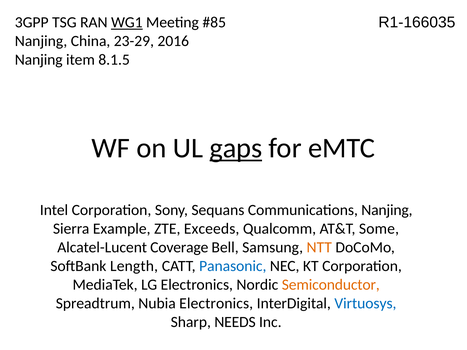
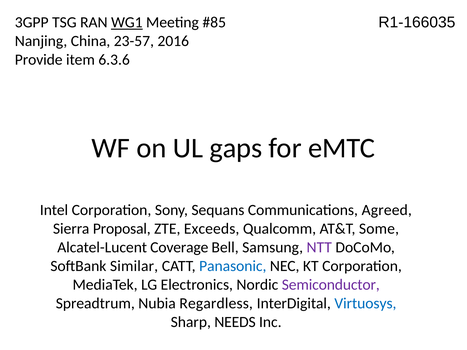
23-29: 23-29 -> 23-57
Nanjing at (39, 60): Nanjing -> Provide
8.1.5: 8.1.5 -> 6.3.6
gaps underline: present -> none
Communications Nanjing: Nanjing -> Agreed
Example: Example -> Proposal
NTT colour: orange -> purple
Length: Length -> Similar
Semiconductor colour: orange -> purple
Nubia Electronics: Electronics -> Regardless
